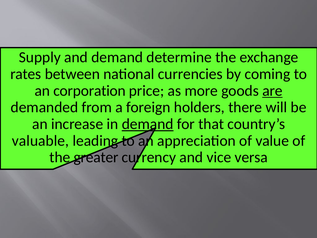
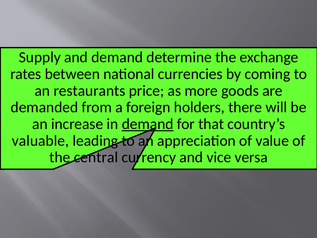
corporation: corporation -> restaurants
are underline: present -> none
greater: greater -> central
